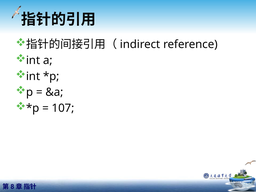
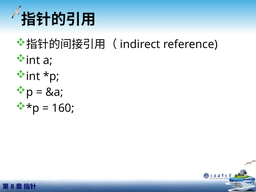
107: 107 -> 160
